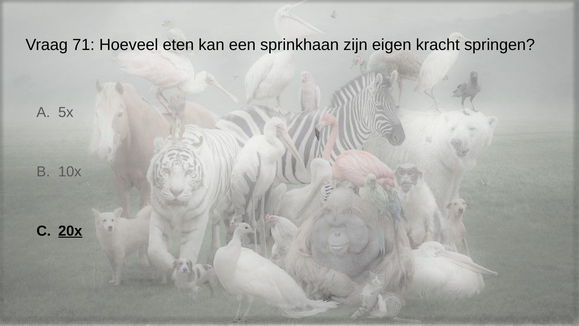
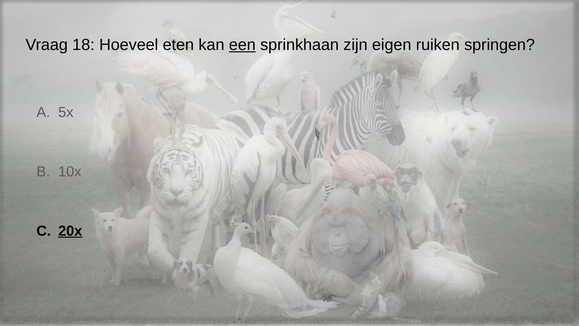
71: 71 -> 18
een underline: none -> present
kracht: kracht -> ruiken
